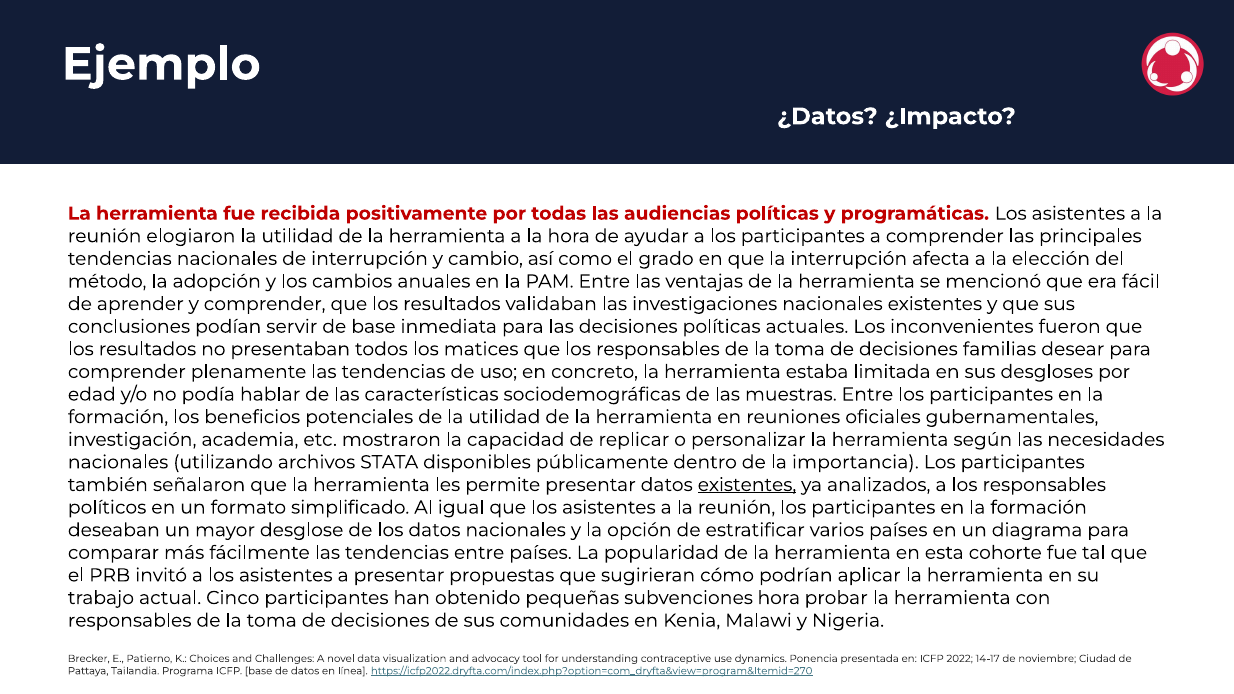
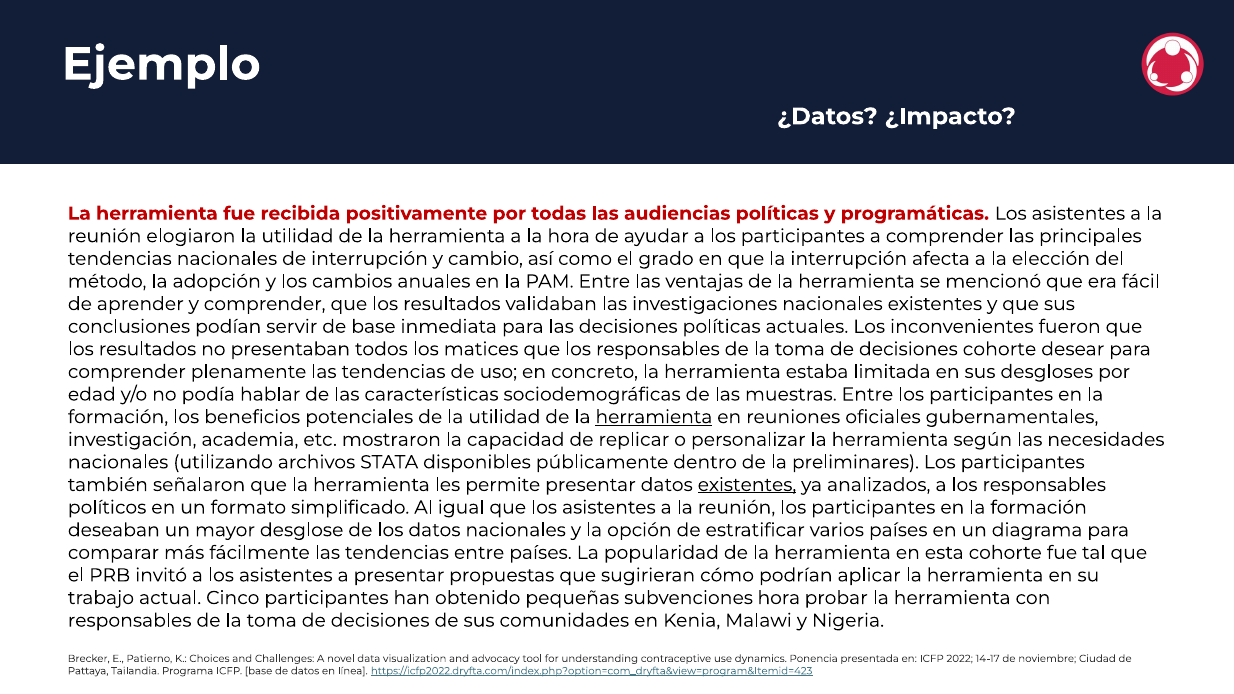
decisiones familias: familias -> cohorte
herramienta at (654, 417) underline: none -> present
importancia: importancia -> preliminares
https://icfp2022.dryfta.com/index.php?option=com_dryfta&view=program&Itemid=270: https://icfp2022.dryfta.com/index.php?option=com_dryfta&view=program&Itemid=270 -> https://icfp2022.dryfta.com/index.php?option=com_dryfta&view=program&Itemid=423
